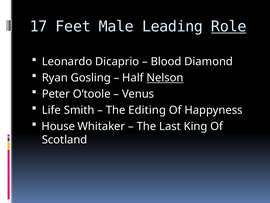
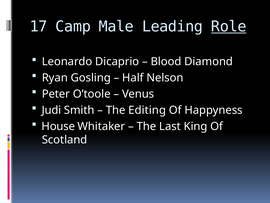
Feet: Feet -> Camp
Nelson underline: present -> none
Life: Life -> Judi
